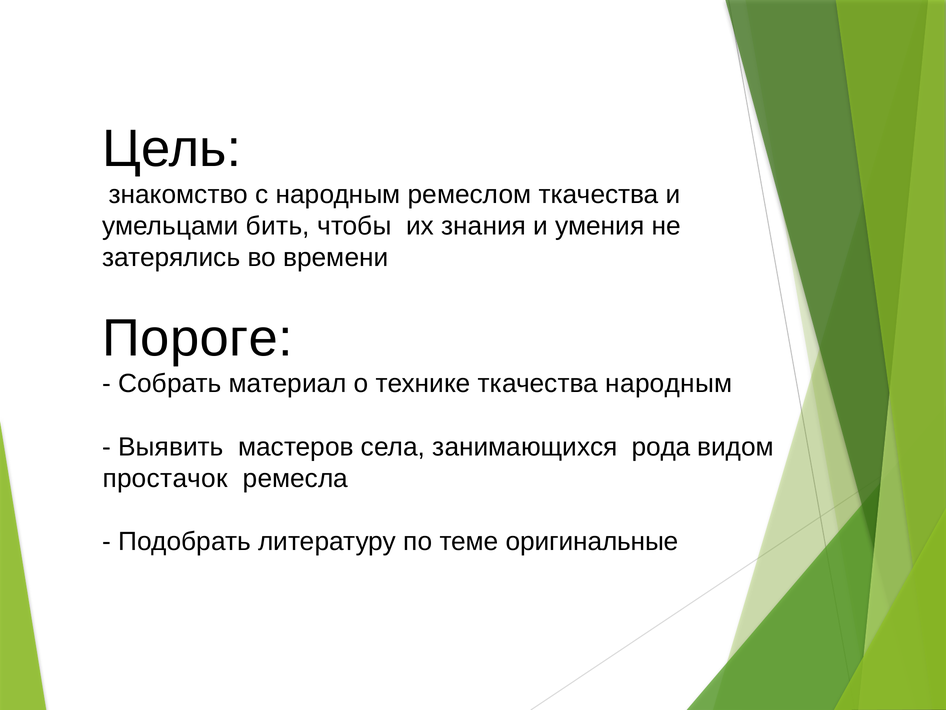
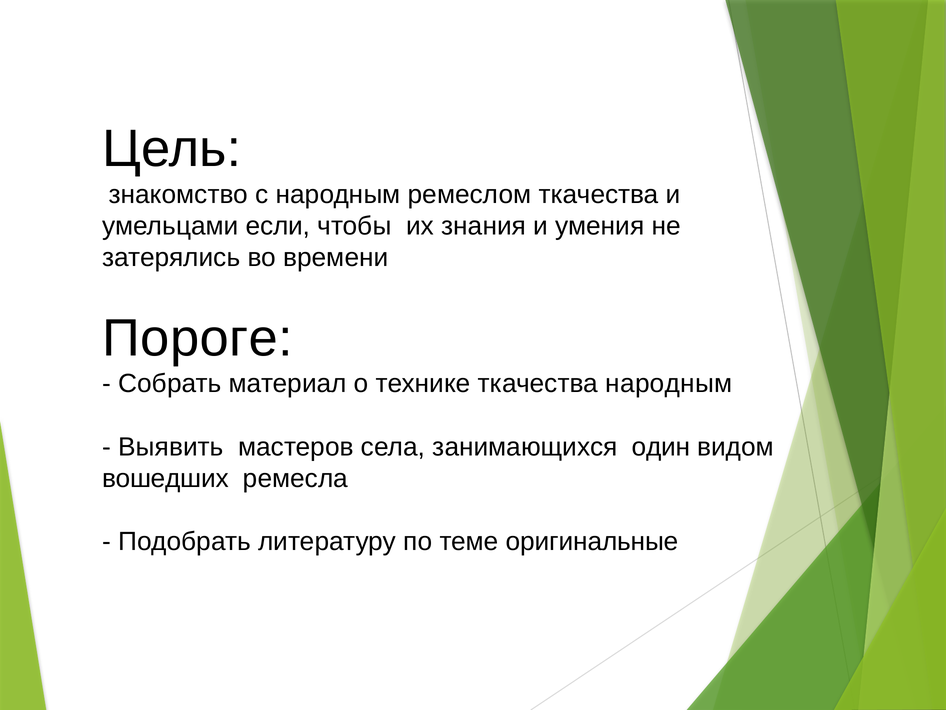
бить: бить -> если
рода: рода -> один
простачок: простачок -> вошедших
